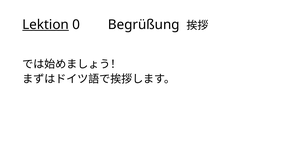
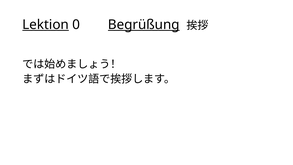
Begrüßung underline: none -> present
